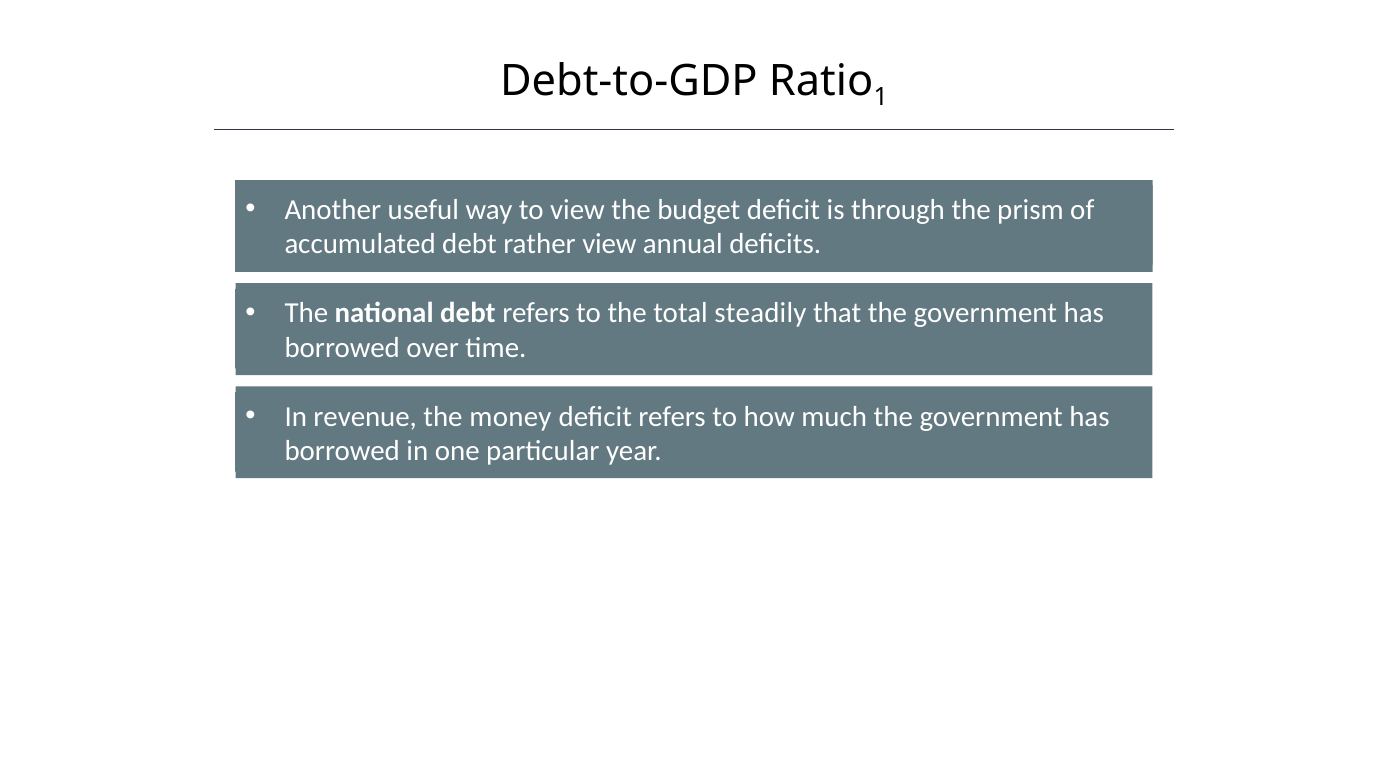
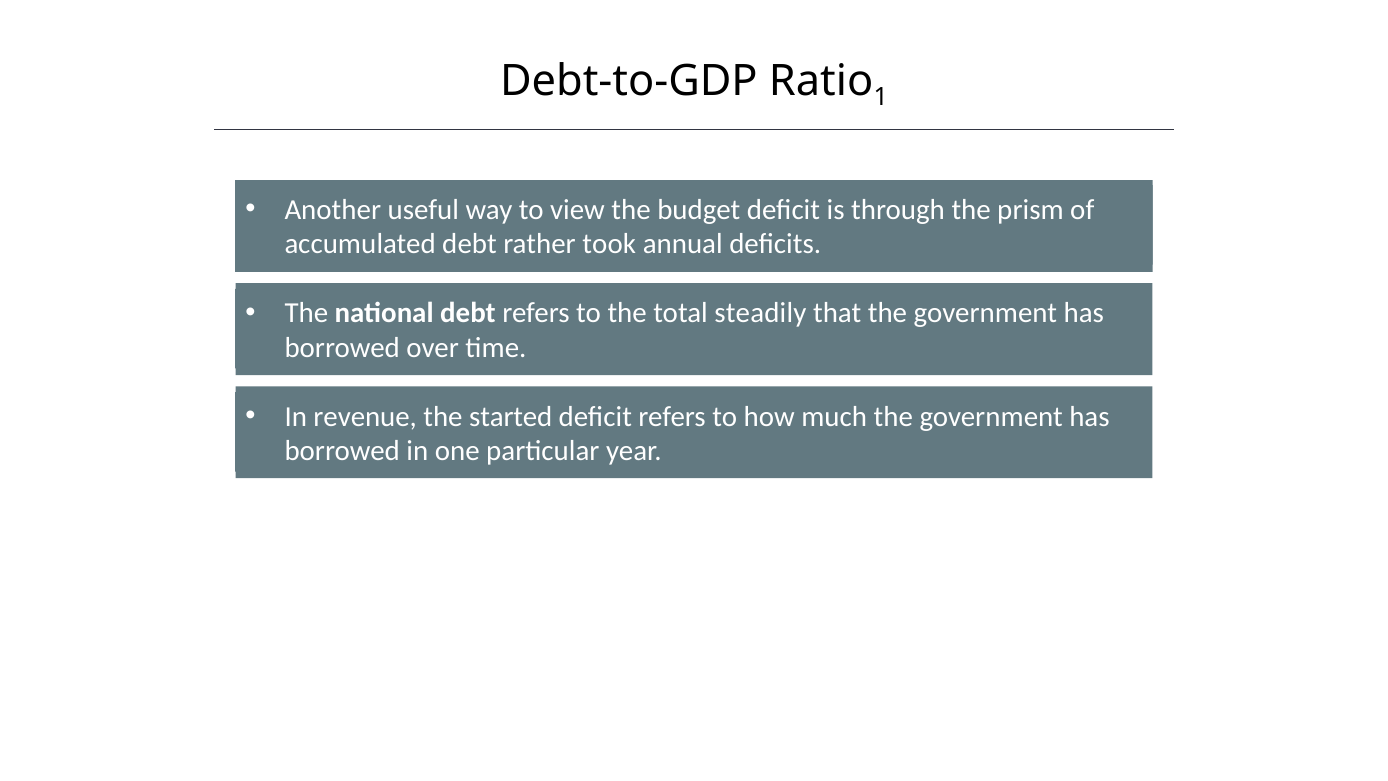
rather view: view -> took
money: money -> started
